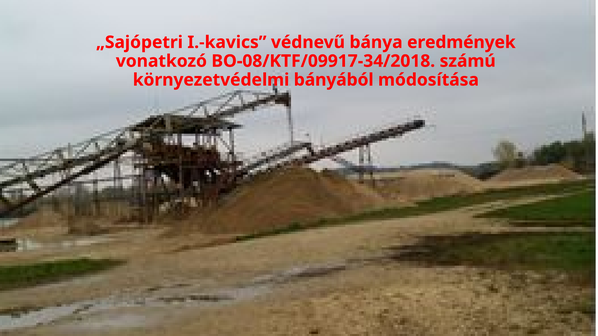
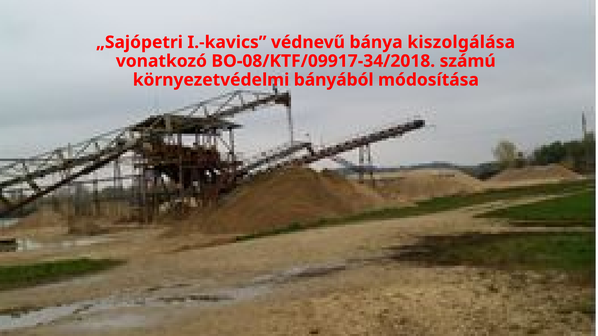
eredmények: eredmények -> kiszolgálása
